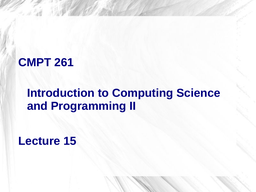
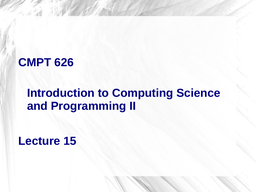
261: 261 -> 626
